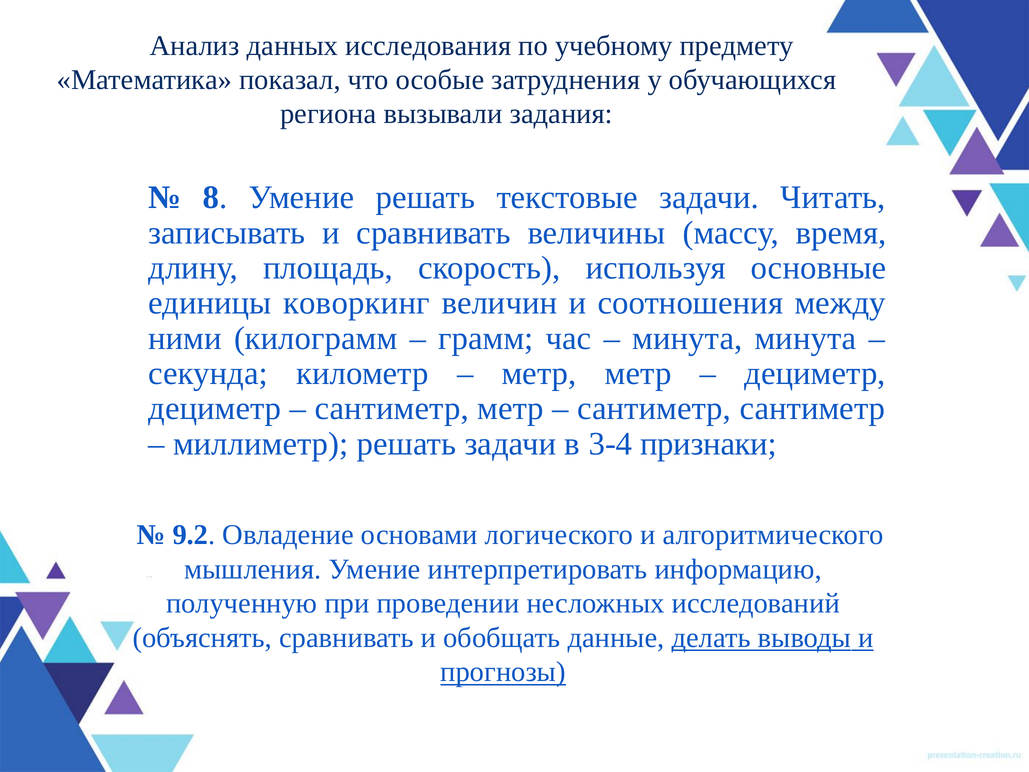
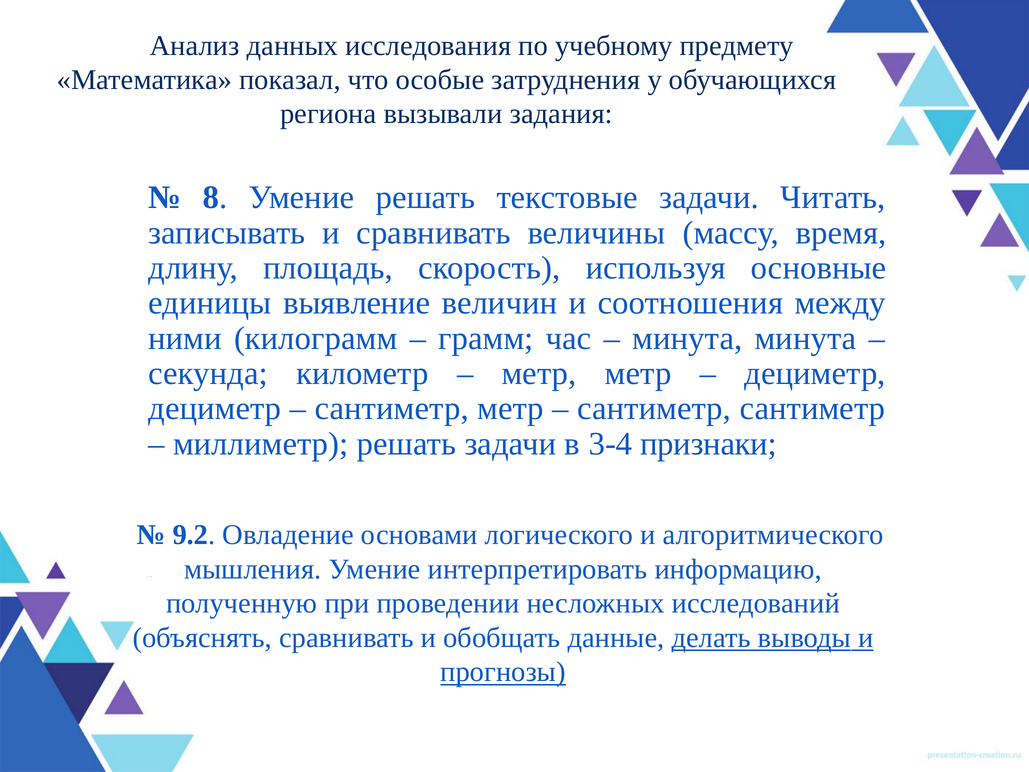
коворкинг: коворкинг -> выявление
